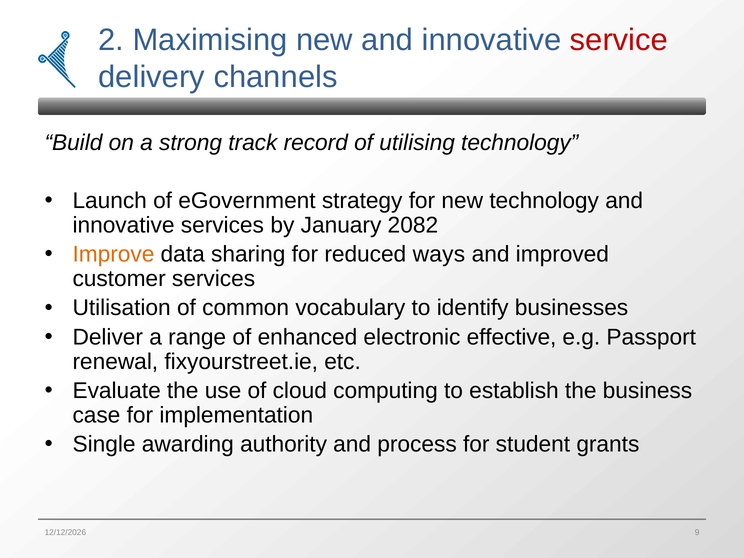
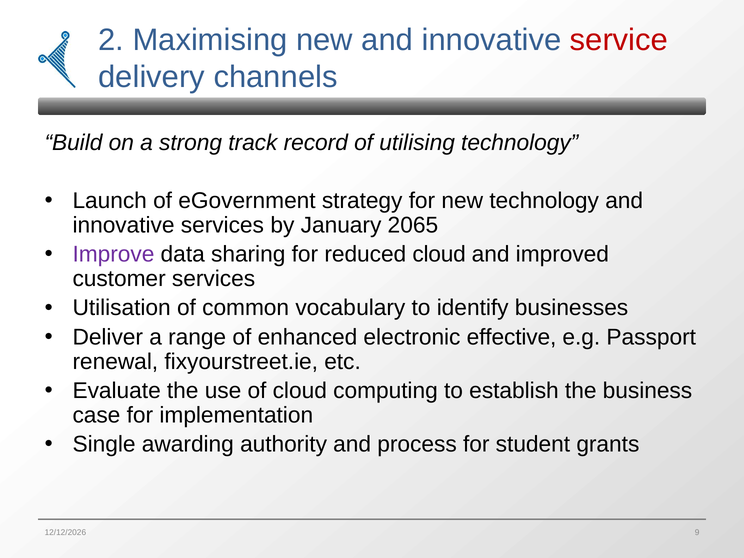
2082: 2082 -> 2065
Improve colour: orange -> purple
reduced ways: ways -> cloud
